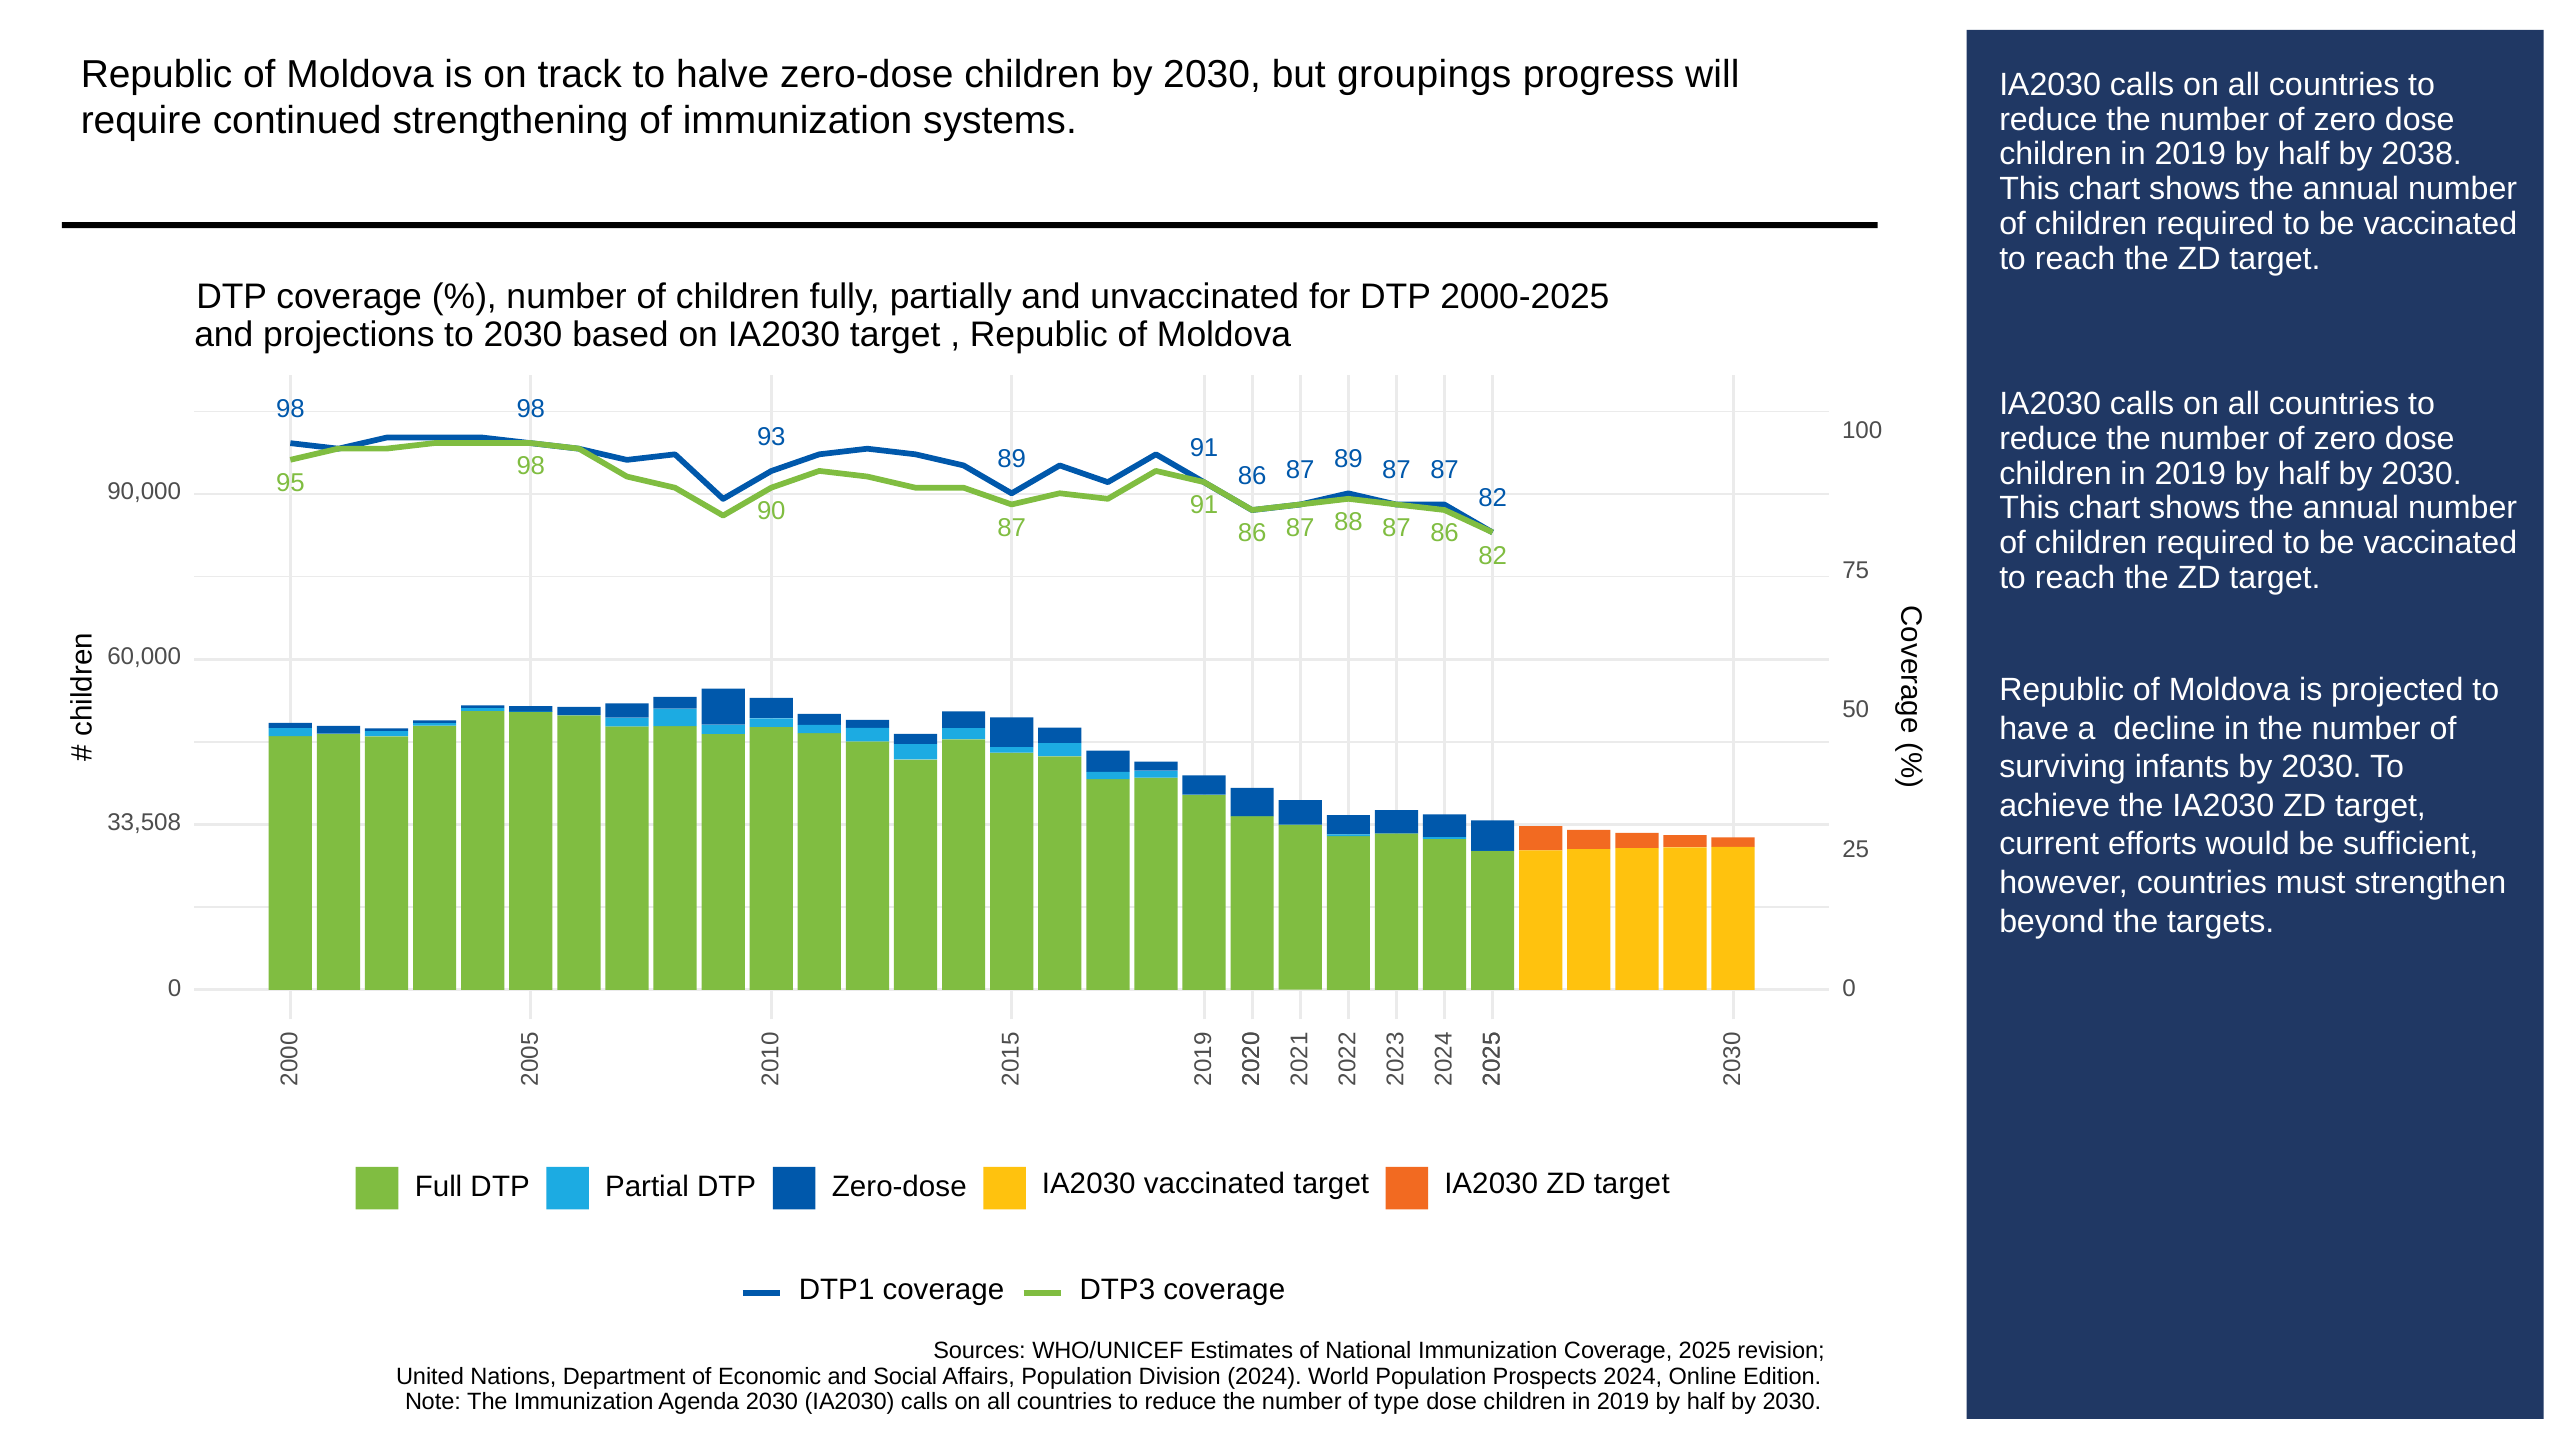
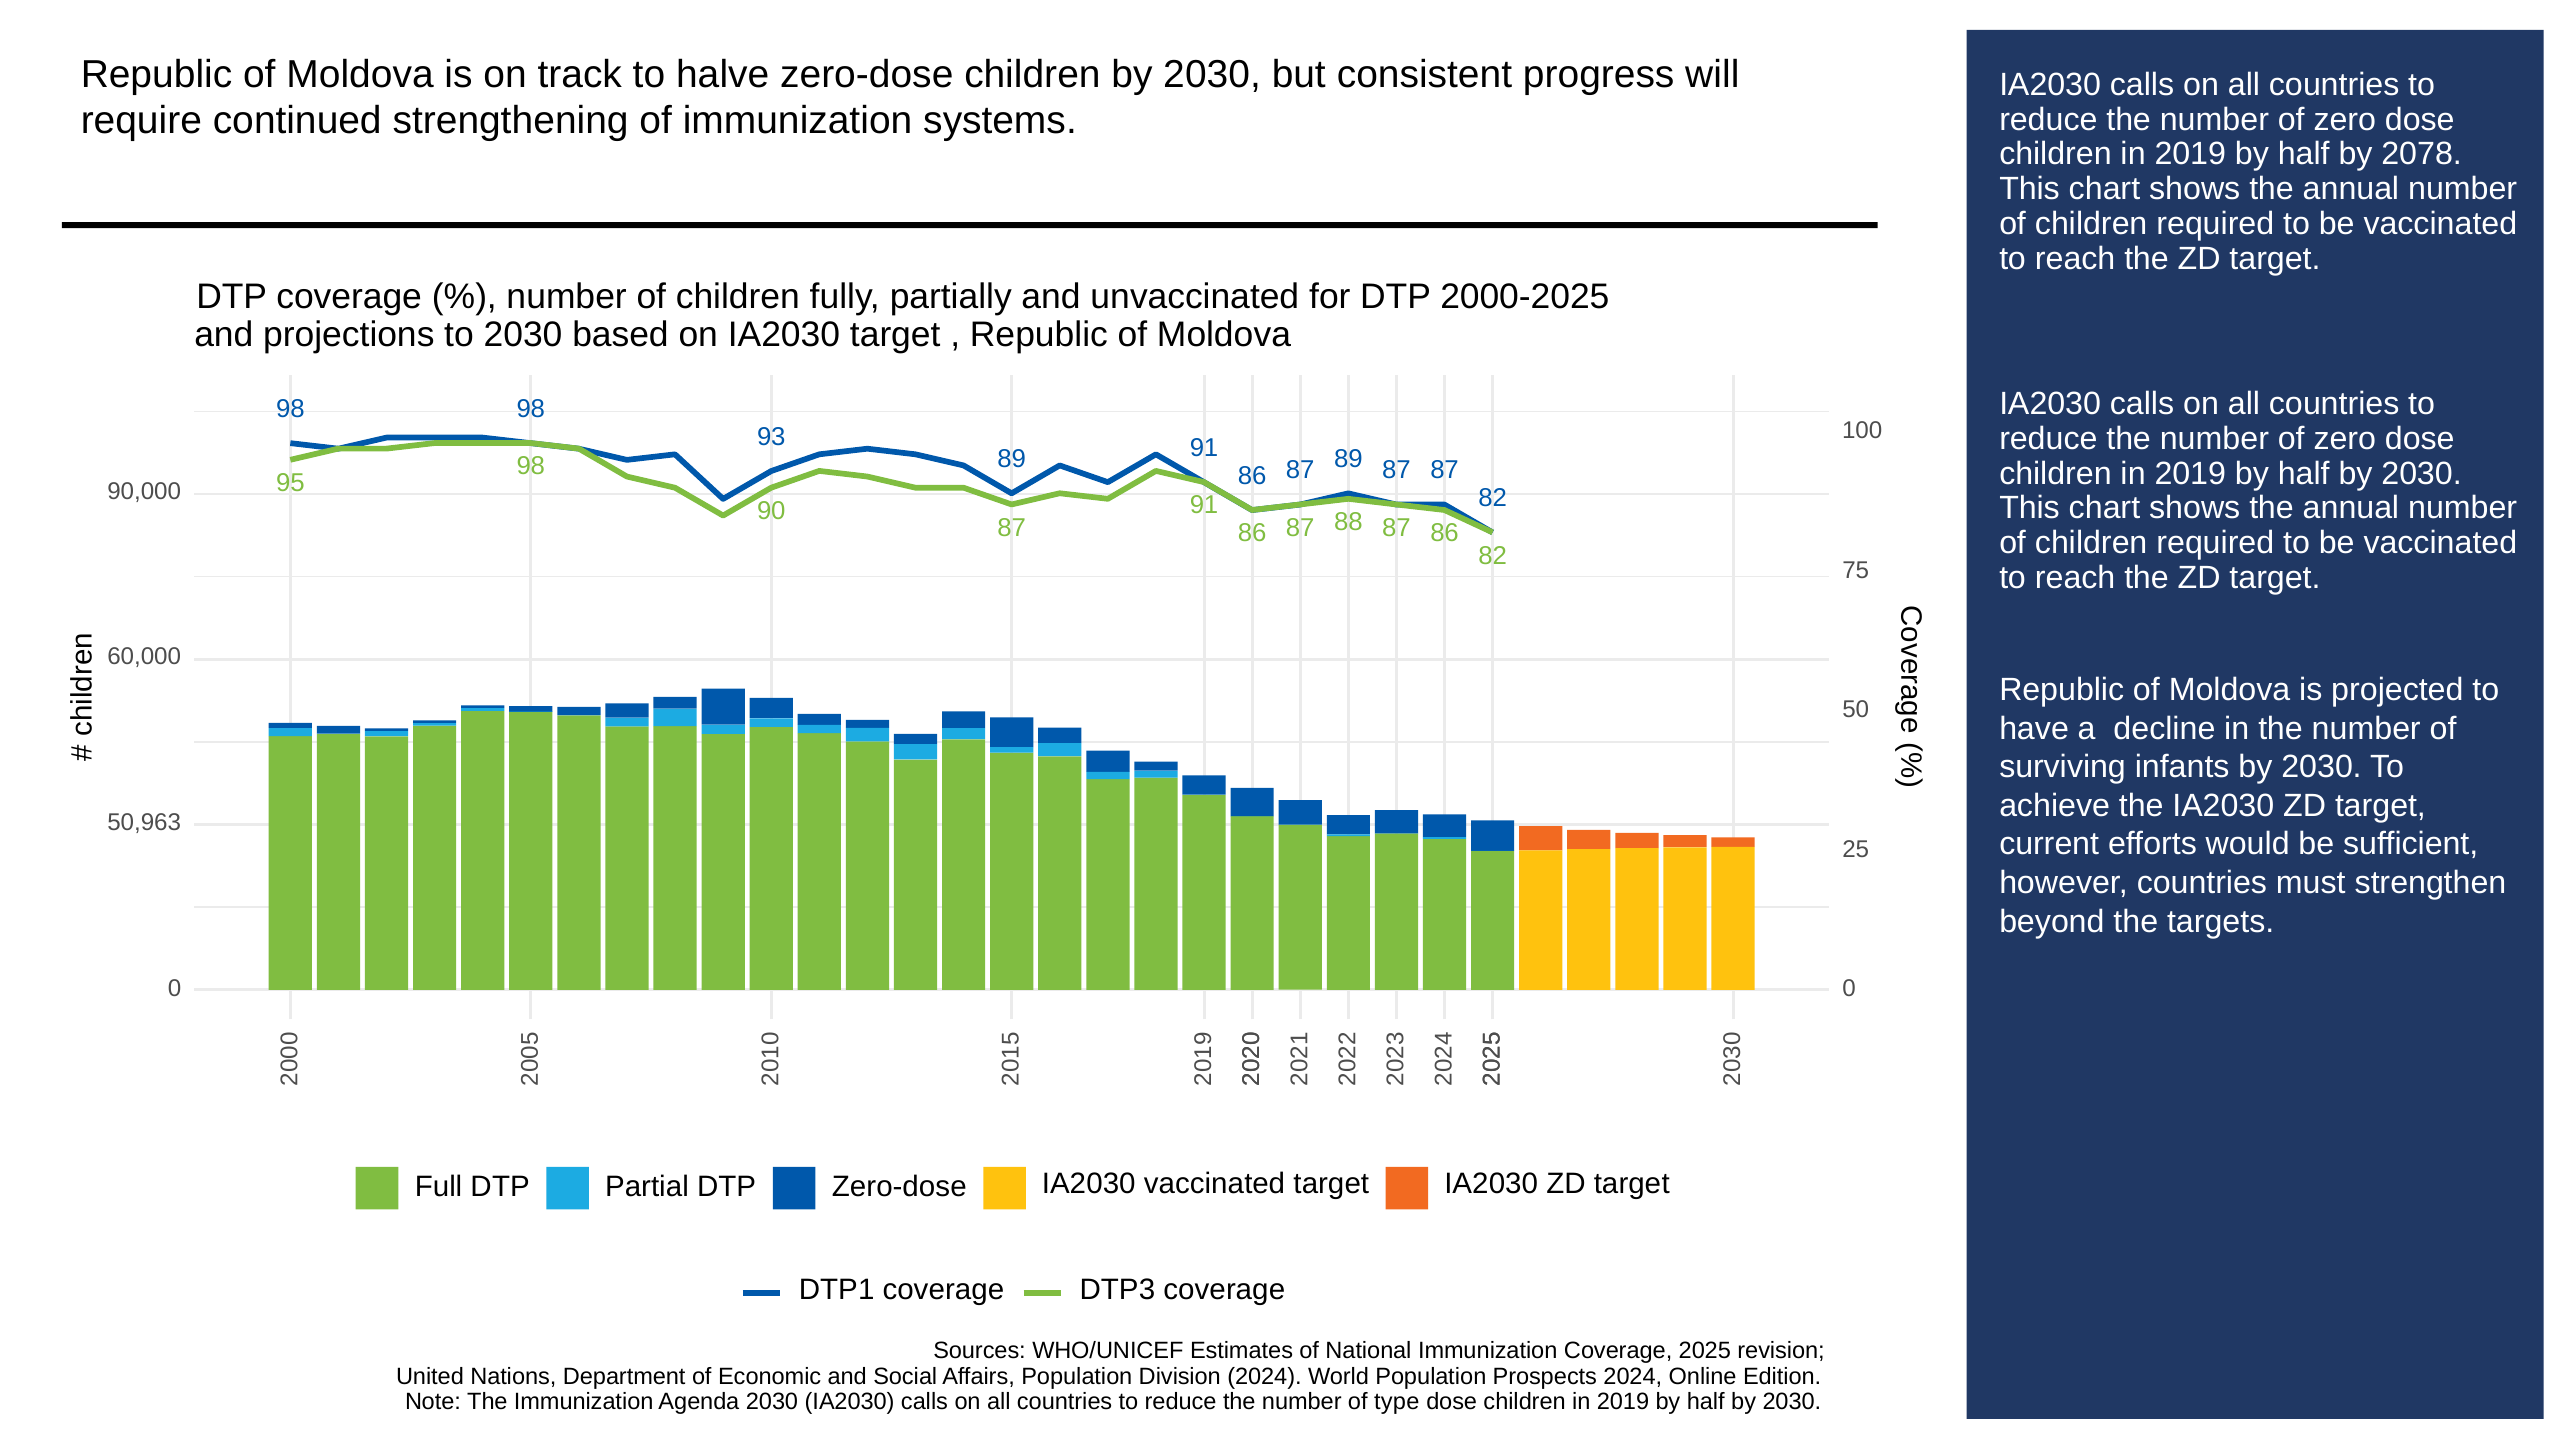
groupings: groupings -> consistent
2038: 2038 -> 2078
33,508: 33,508 -> 50,963
